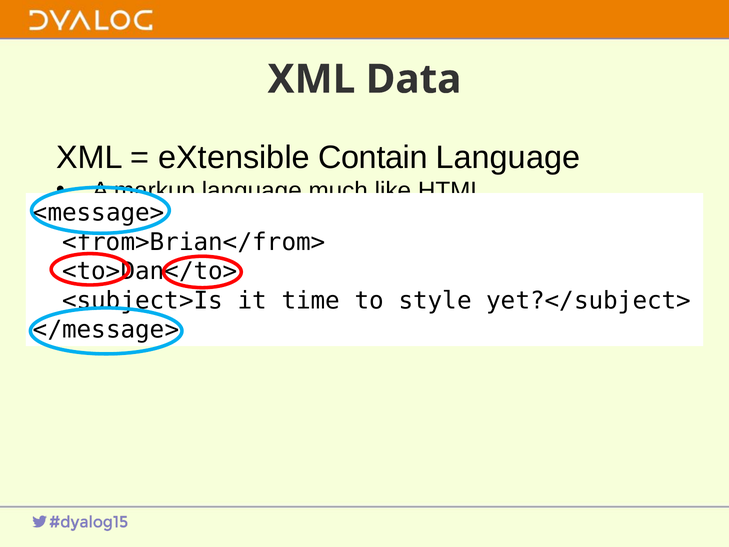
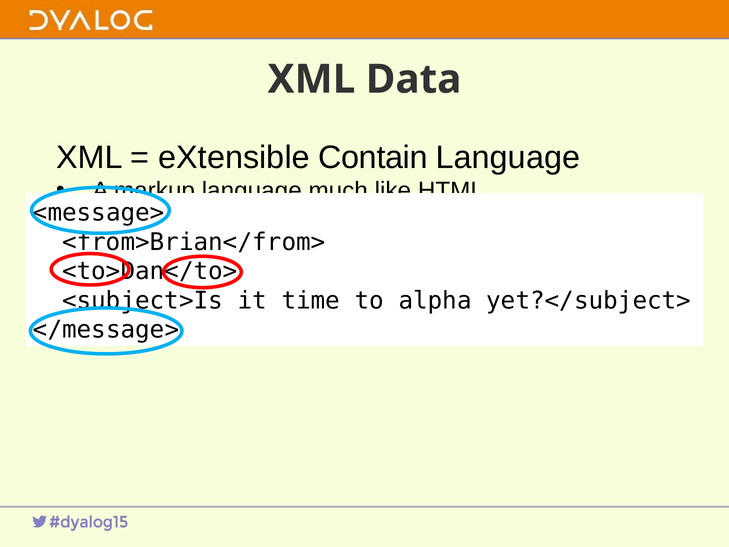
style: style -> alpha
